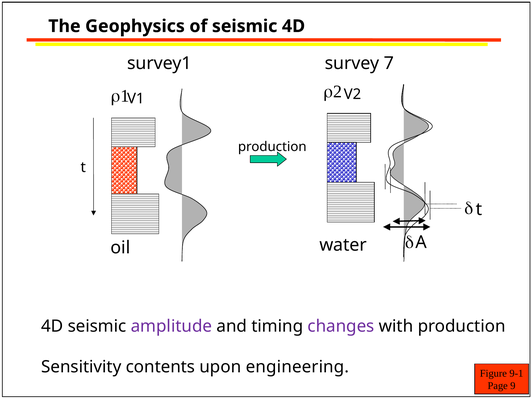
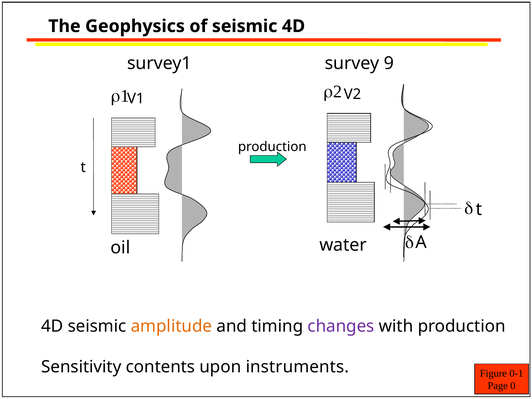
7: 7 -> 9
amplitude colour: purple -> orange
engineering: engineering -> instruments
9-1: 9-1 -> 0-1
9: 9 -> 0
